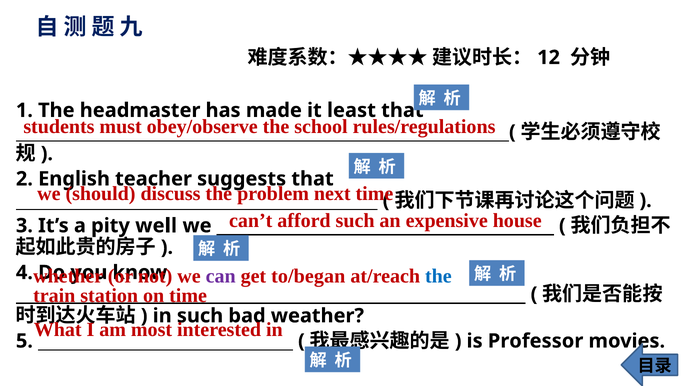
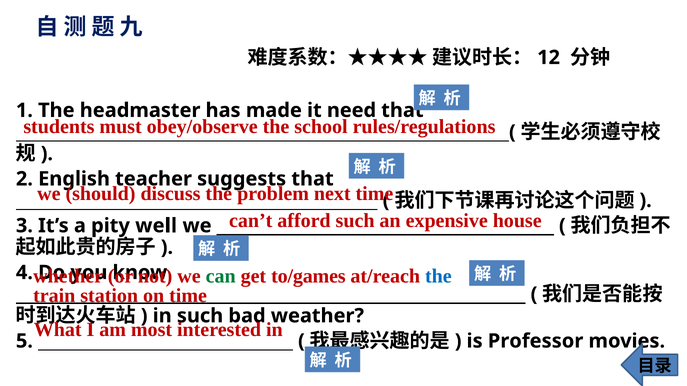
least: least -> need
can colour: purple -> green
to/began: to/began -> to/games
